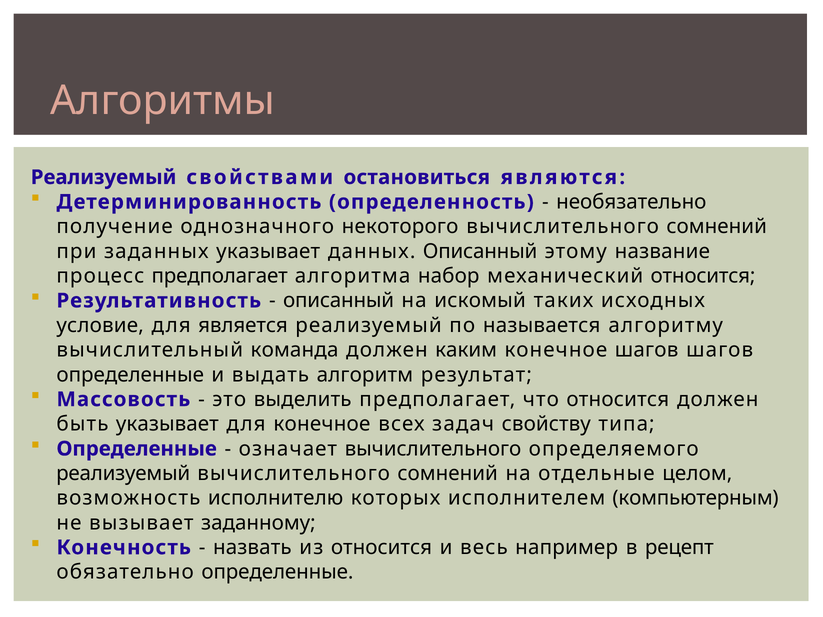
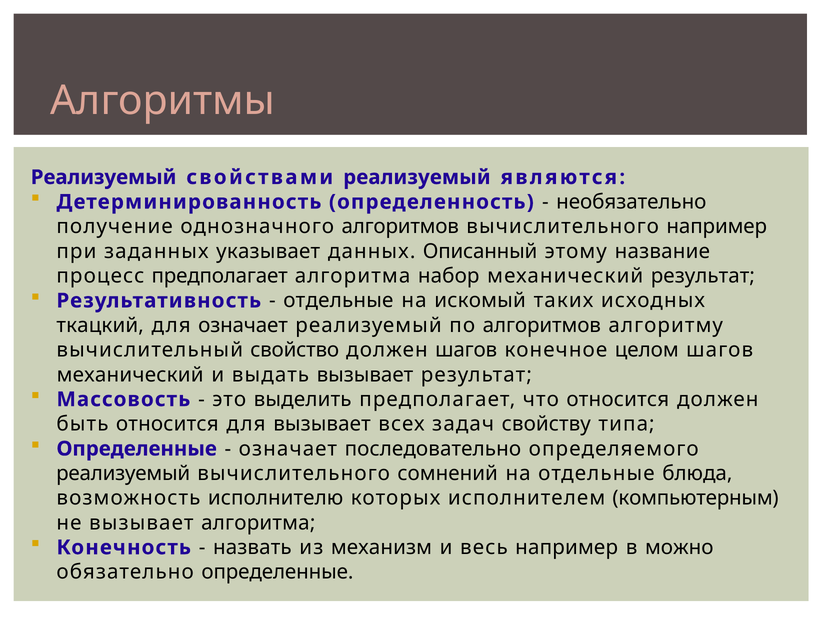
свойствами остановиться: остановиться -> реализуемый
однозначного некоторого: некоторого -> алгоритмов
сомнений at (717, 227): сомнений -> например
механический относится: относится -> результат
описанный at (339, 301): описанный -> отдельные
условие: условие -> ткацкий
для является: является -> означает
по называется: называется -> алгоритмов
команда: команда -> свойство
должен каким: каким -> шагов
конечное шагов: шагов -> целом
определенные at (130, 375): определенные -> механический
выдать алгоритм: алгоритм -> вызывает
быть указывает: указывает -> относится
для конечное: конечное -> вызывает
означает вычислительного: вычислительного -> последовательно
целом: целом -> блюда
вызывает заданному: заданному -> алгоритма
из относится: относится -> механизм
рецепт: рецепт -> можно
